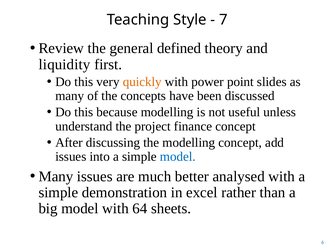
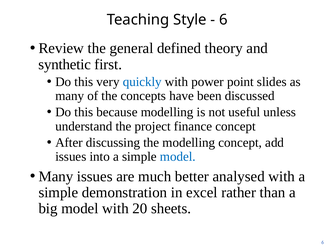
7 at (223, 20): 7 -> 6
liquidity: liquidity -> synthetic
quickly colour: orange -> blue
64: 64 -> 20
